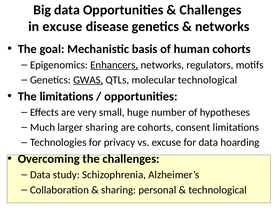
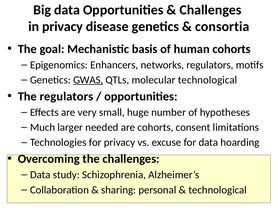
in excuse: excuse -> privacy
networks at (222, 27): networks -> consortia
Enhancers underline: present -> none
The limitations: limitations -> regulators
larger sharing: sharing -> needed
